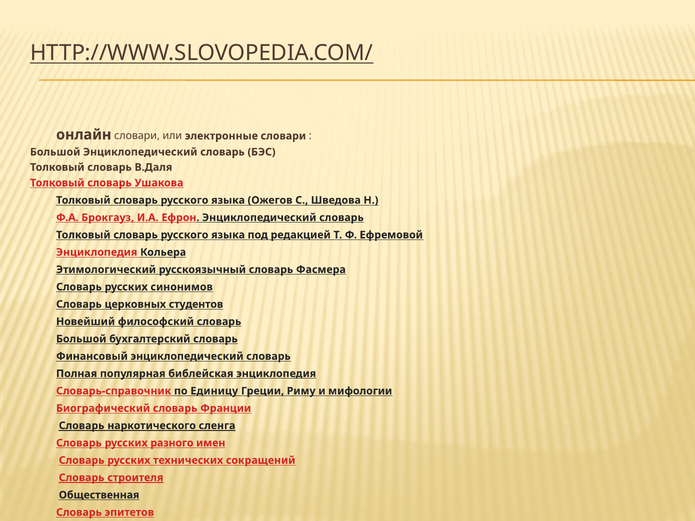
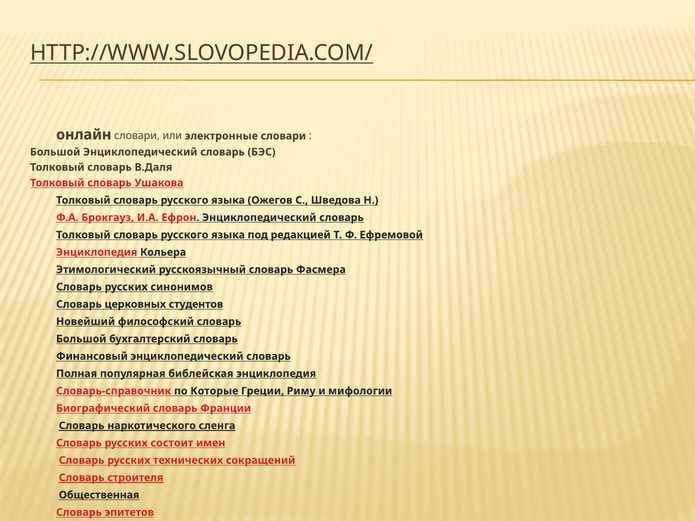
Единицу: Единицу -> Которые
разного: разного -> состоит
